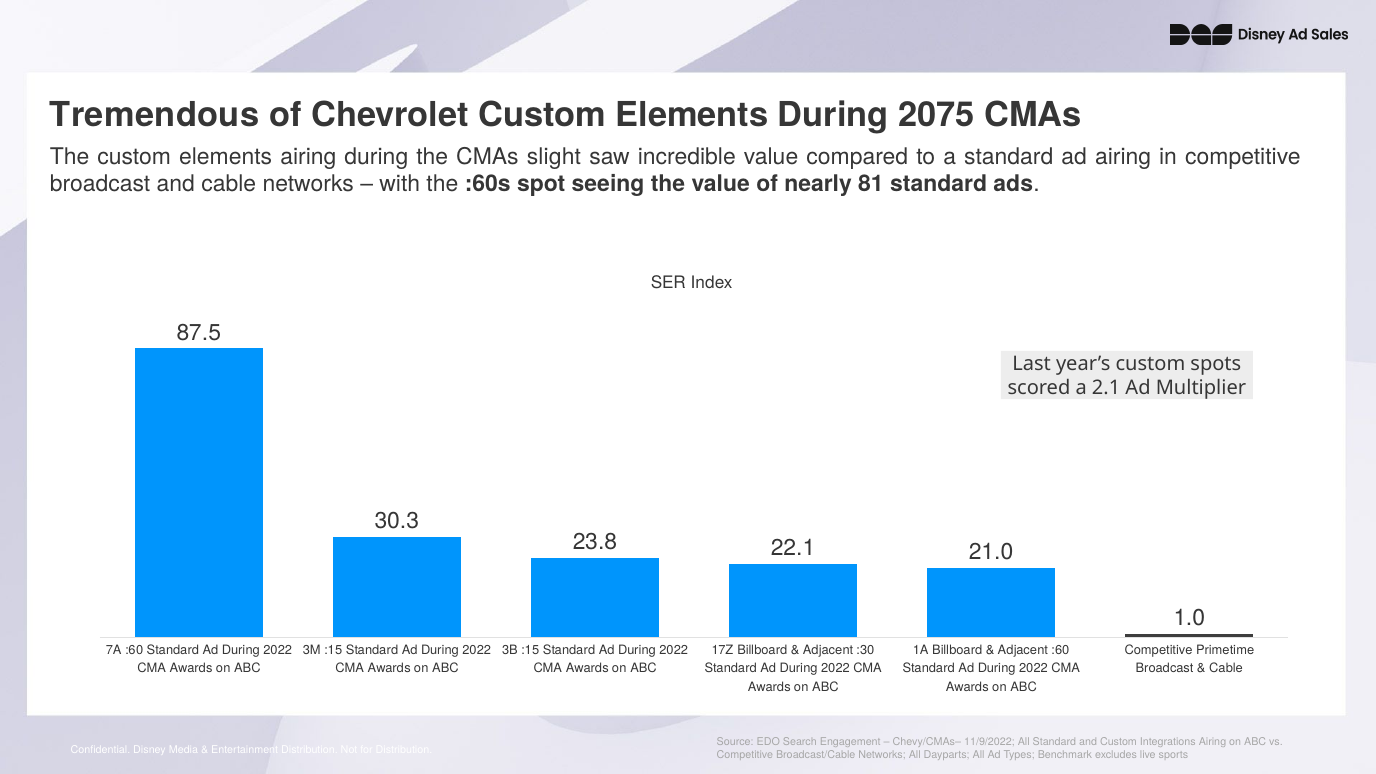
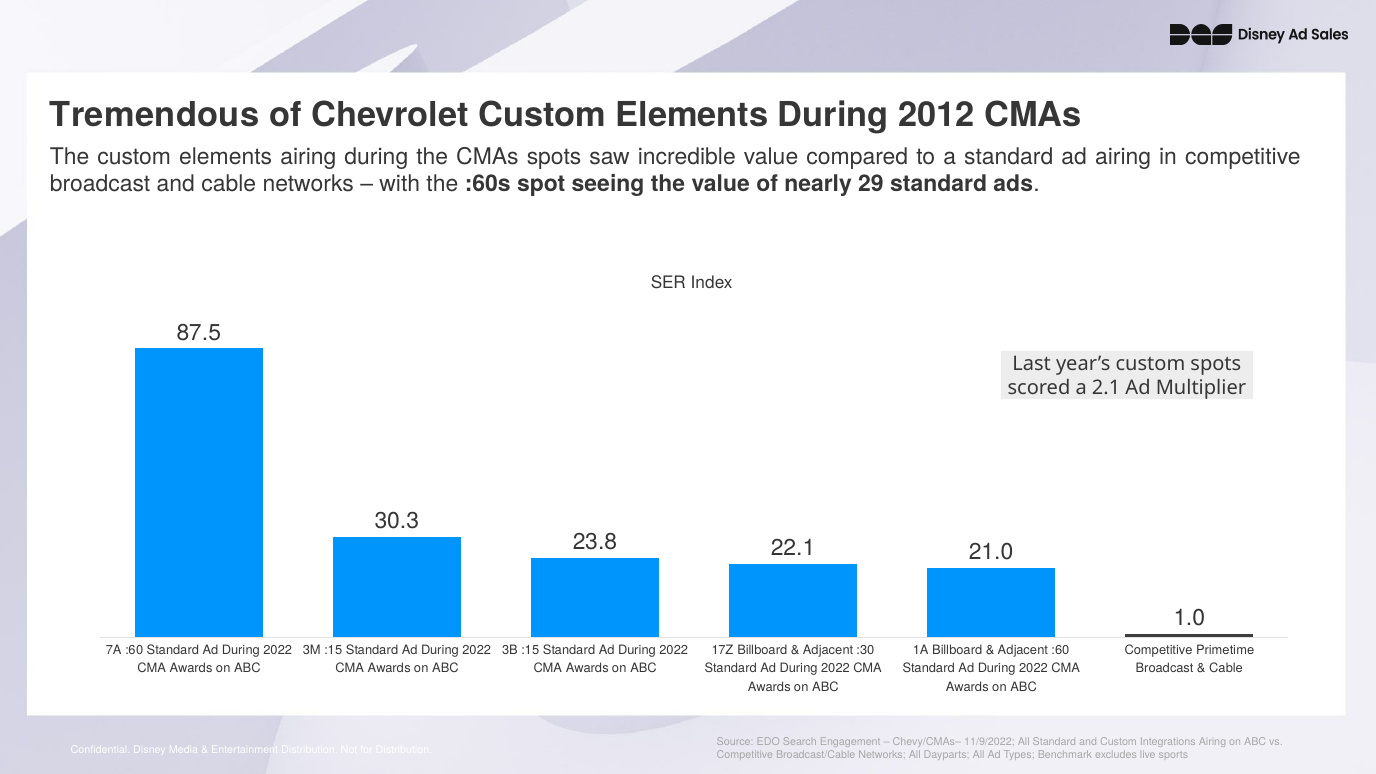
2075: 2075 -> 2012
CMAs slight: slight -> spots
81: 81 -> 29
